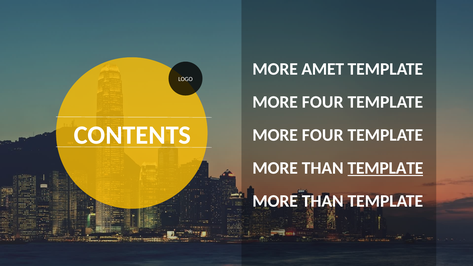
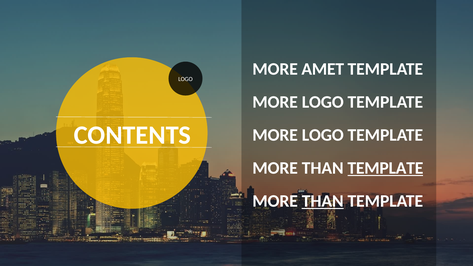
FOUR at (323, 102): FOUR -> LOGO
FOUR at (323, 135): FOUR -> LOGO
THAN at (323, 201) underline: none -> present
